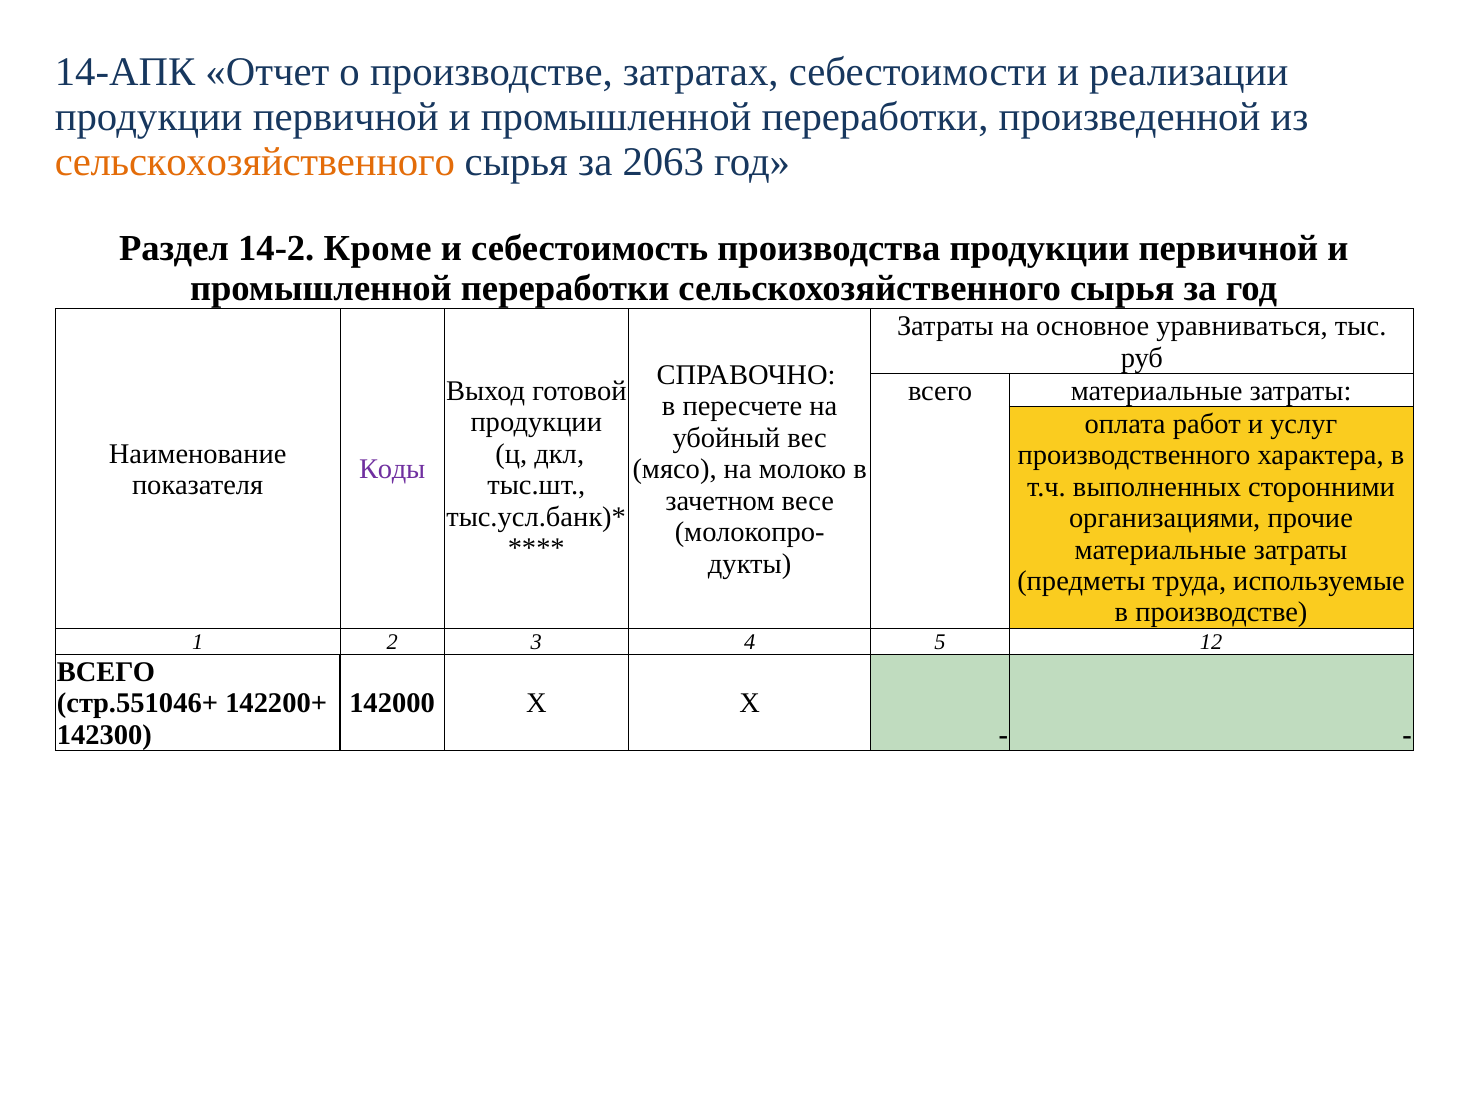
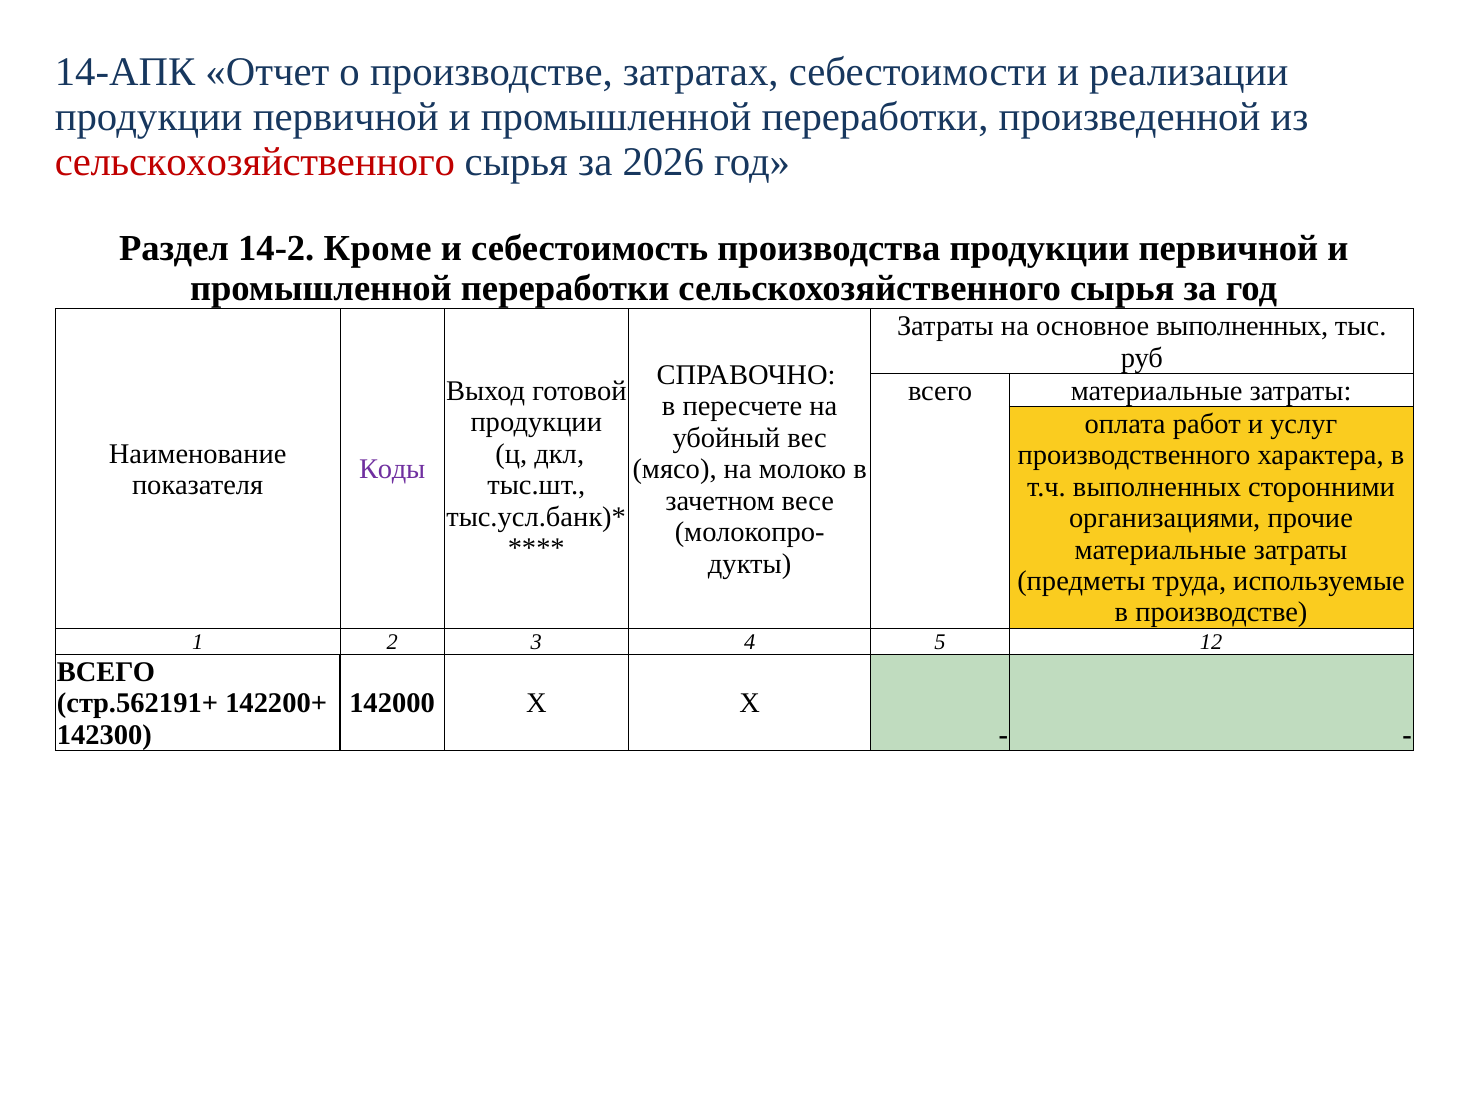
сельскохозяйственного at (255, 162) colour: orange -> red
2063: 2063 -> 2026
основное уравниваться: уравниваться -> выполненных
стр.551046+: стр.551046+ -> стр.562191+
